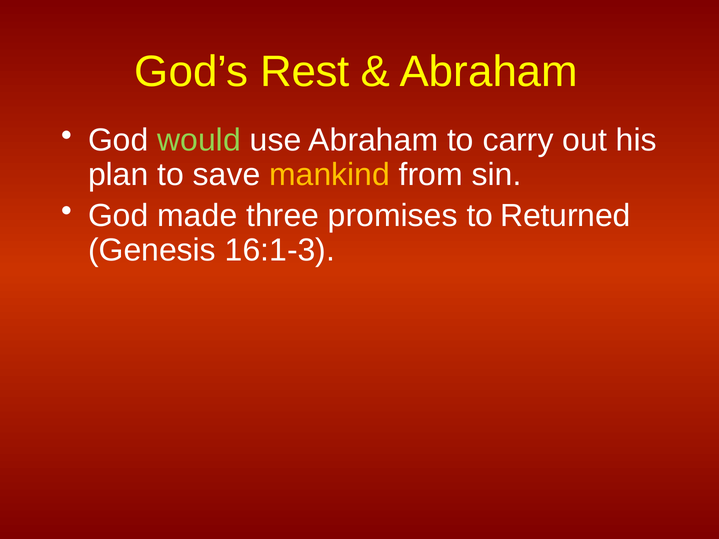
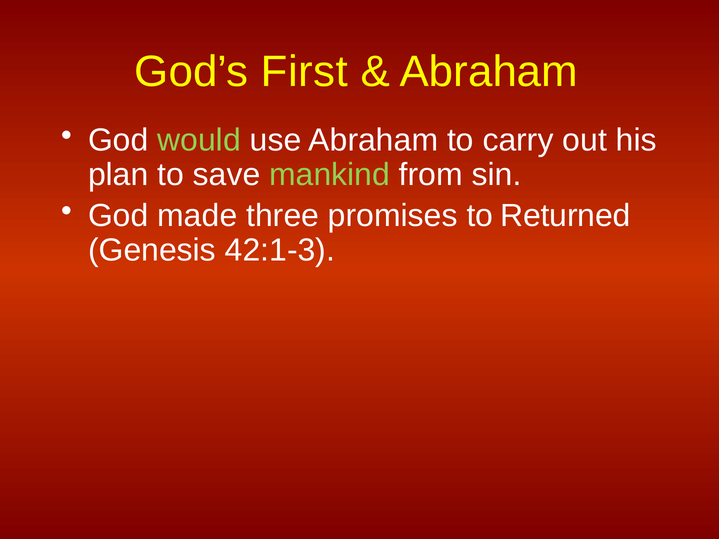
Rest: Rest -> First
mankind colour: yellow -> light green
16:1-3: 16:1-3 -> 42:1-3
